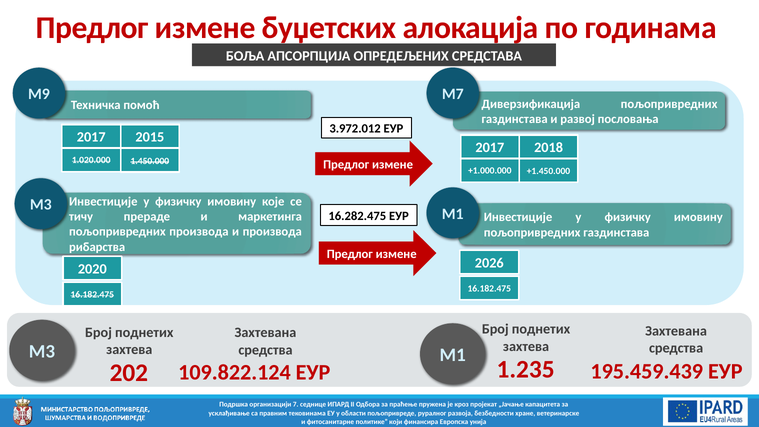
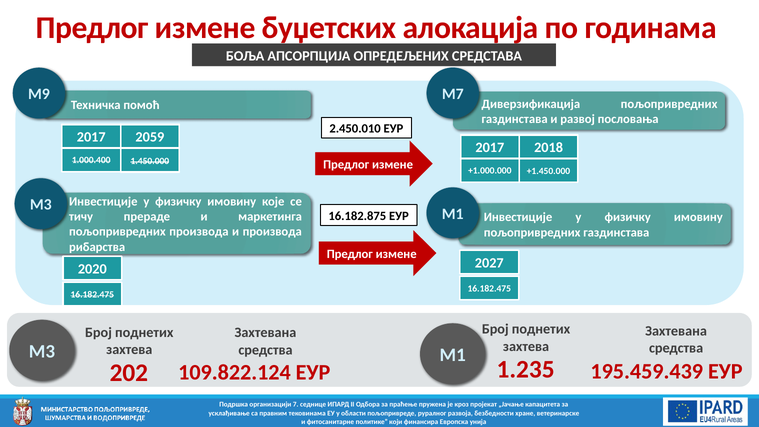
3.972.012: 3.972.012 -> 2.450.010
2015: 2015 -> 2059
1.020.000: 1.020.000 -> 1.000.400
16.282.475: 16.282.475 -> 16.182.875
2026: 2026 -> 2027
